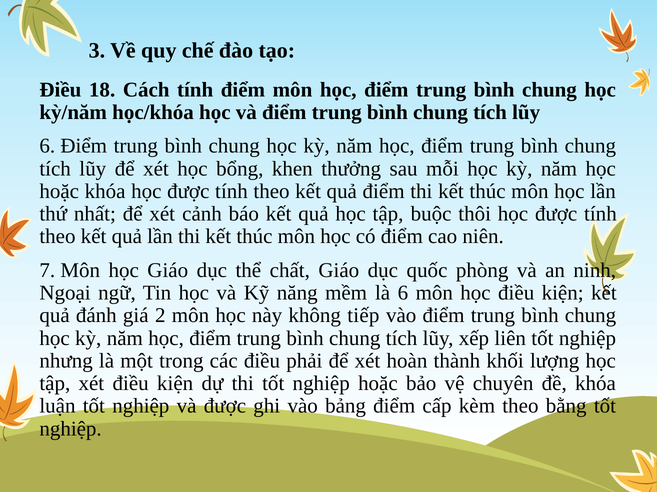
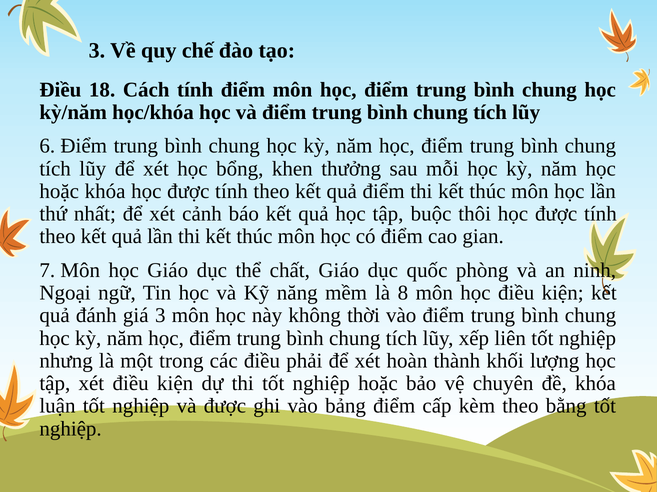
niên: niên -> gian
là 6: 6 -> 8
giá 2: 2 -> 3
tiếp: tiếp -> thời
